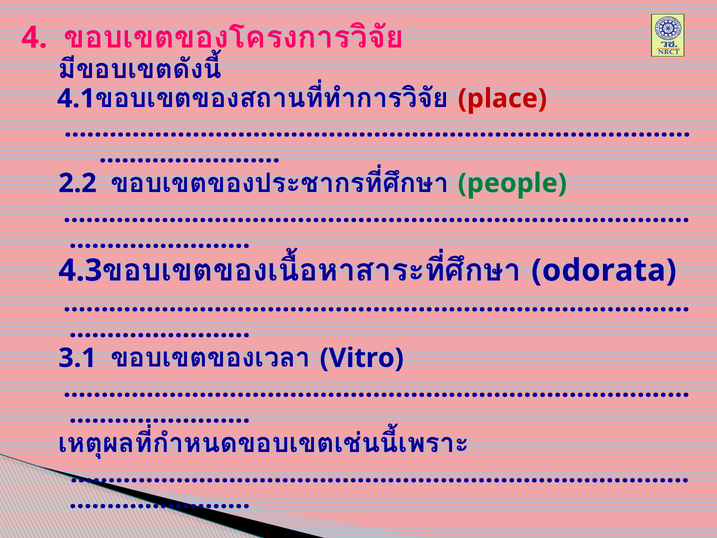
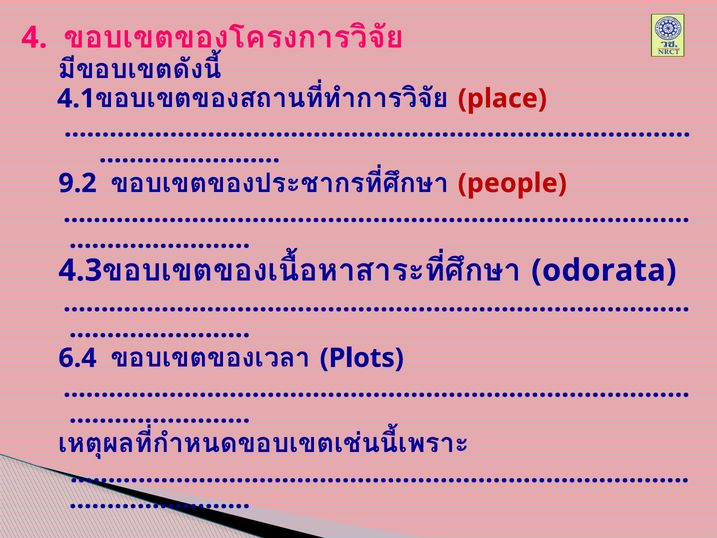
2.2: 2.2 -> 9.2
people colour: green -> red
3.1: 3.1 -> 6.4
Vitro: Vitro -> Plots
